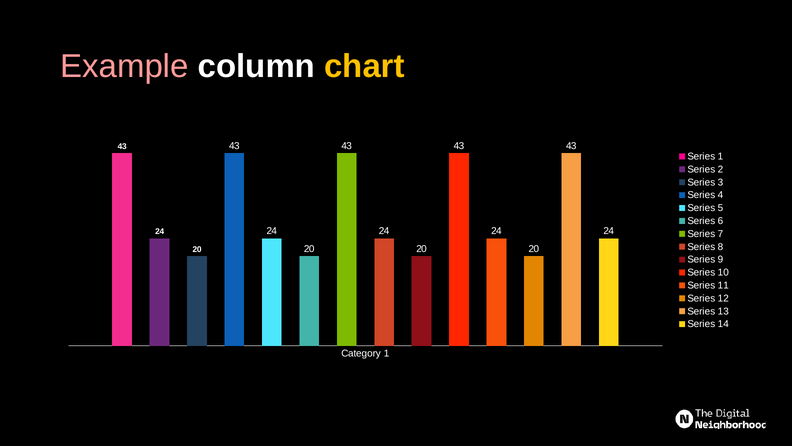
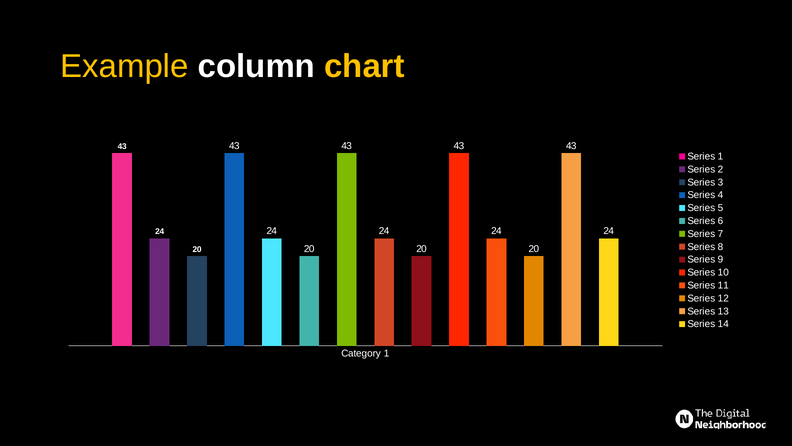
Example colour: pink -> yellow
